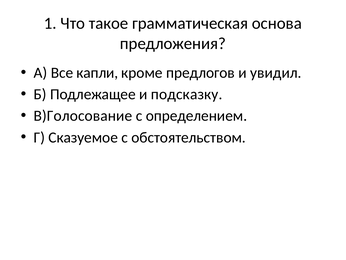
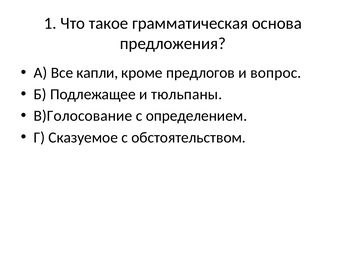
увидил: увидил -> вопрос
подсказку: подсказку -> тюльпаны
